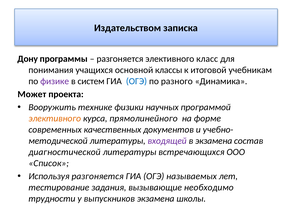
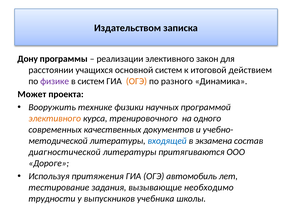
разгоняется at (120, 59): разгоняется -> реализации
класс: класс -> закон
понимания: понимания -> расстоянии
основной классы: классы -> систем
учебникам: учебникам -> действием
ОГЭ at (136, 81) colour: blue -> orange
прямолинейного: прямолинейного -> тренировочного
форме: форме -> одного
входящей colour: purple -> blue
встречающихся: встречающихся -> притягиваются
Список: Список -> Дороге
Используя разгоняется: разгоняется -> притяжения
называемых: называемых -> автомобиль
выпускников экзамена: экзамена -> учебника
